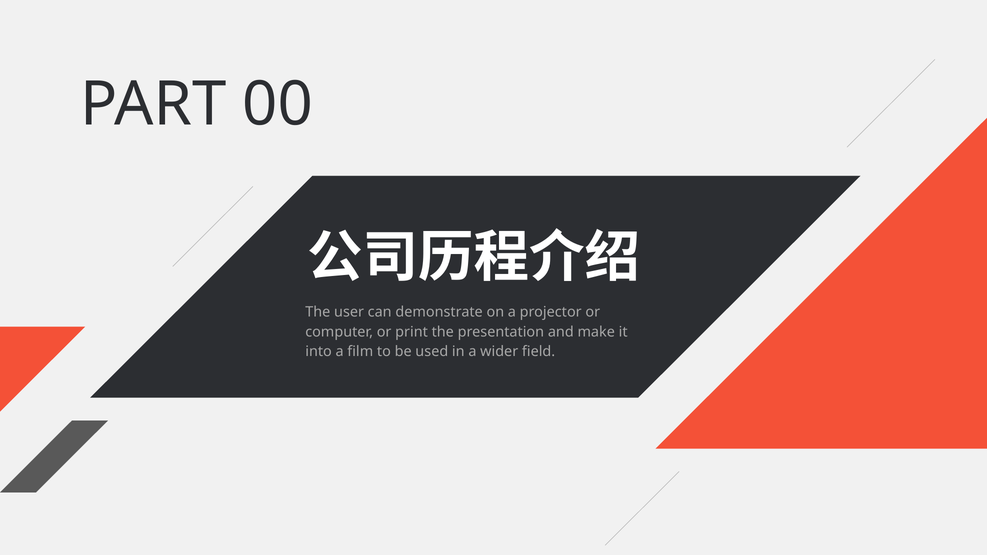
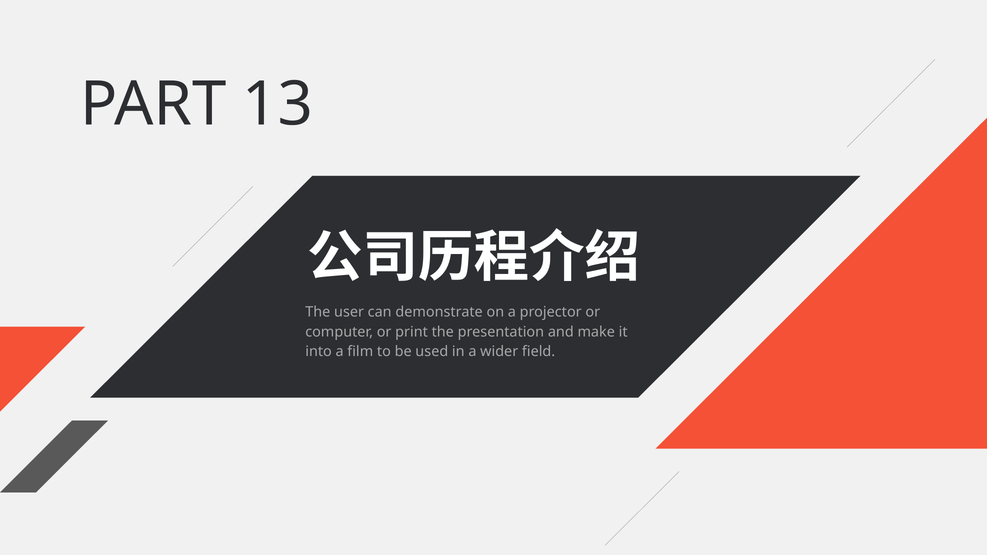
00: 00 -> 13
